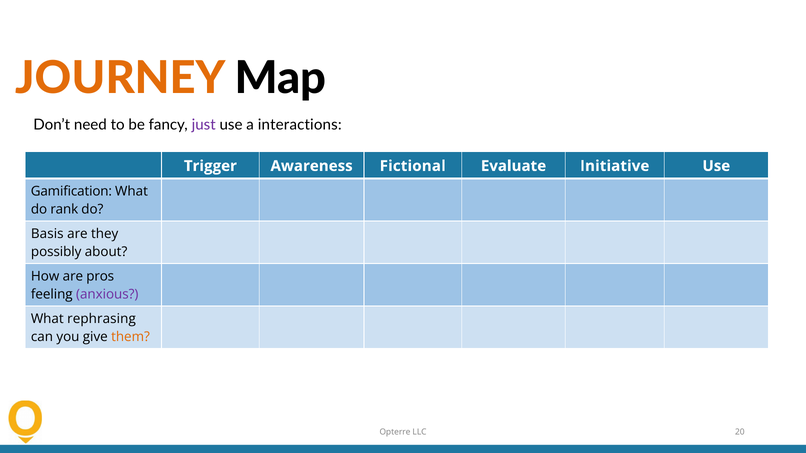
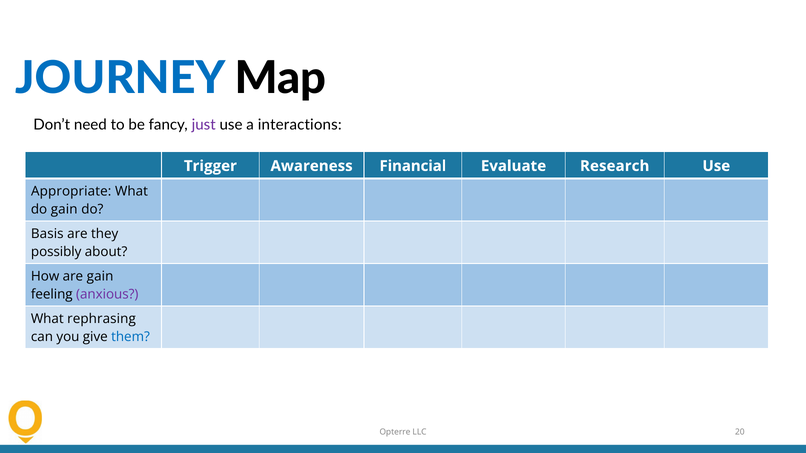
JOURNEY colour: orange -> blue
Fictional: Fictional -> Financial
Initiative: Initiative -> Research
Gamification: Gamification -> Appropriate
do rank: rank -> gain
are pros: pros -> gain
them colour: orange -> blue
